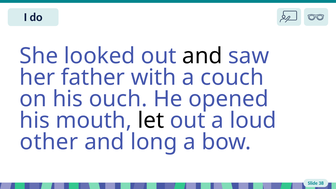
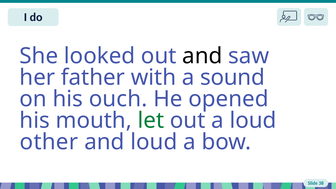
couch: couch -> sound
let colour: black -> green
and long: long -> loud
